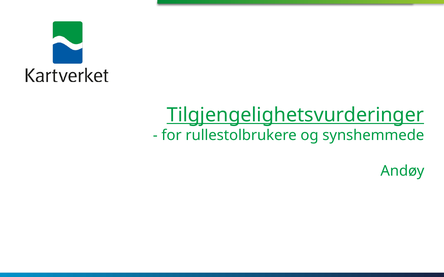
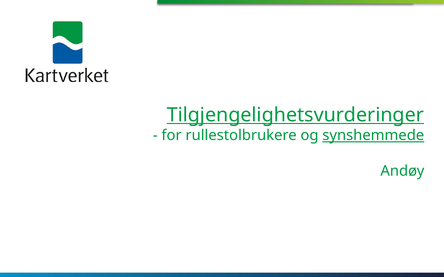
synshemmede underline: none -> present
